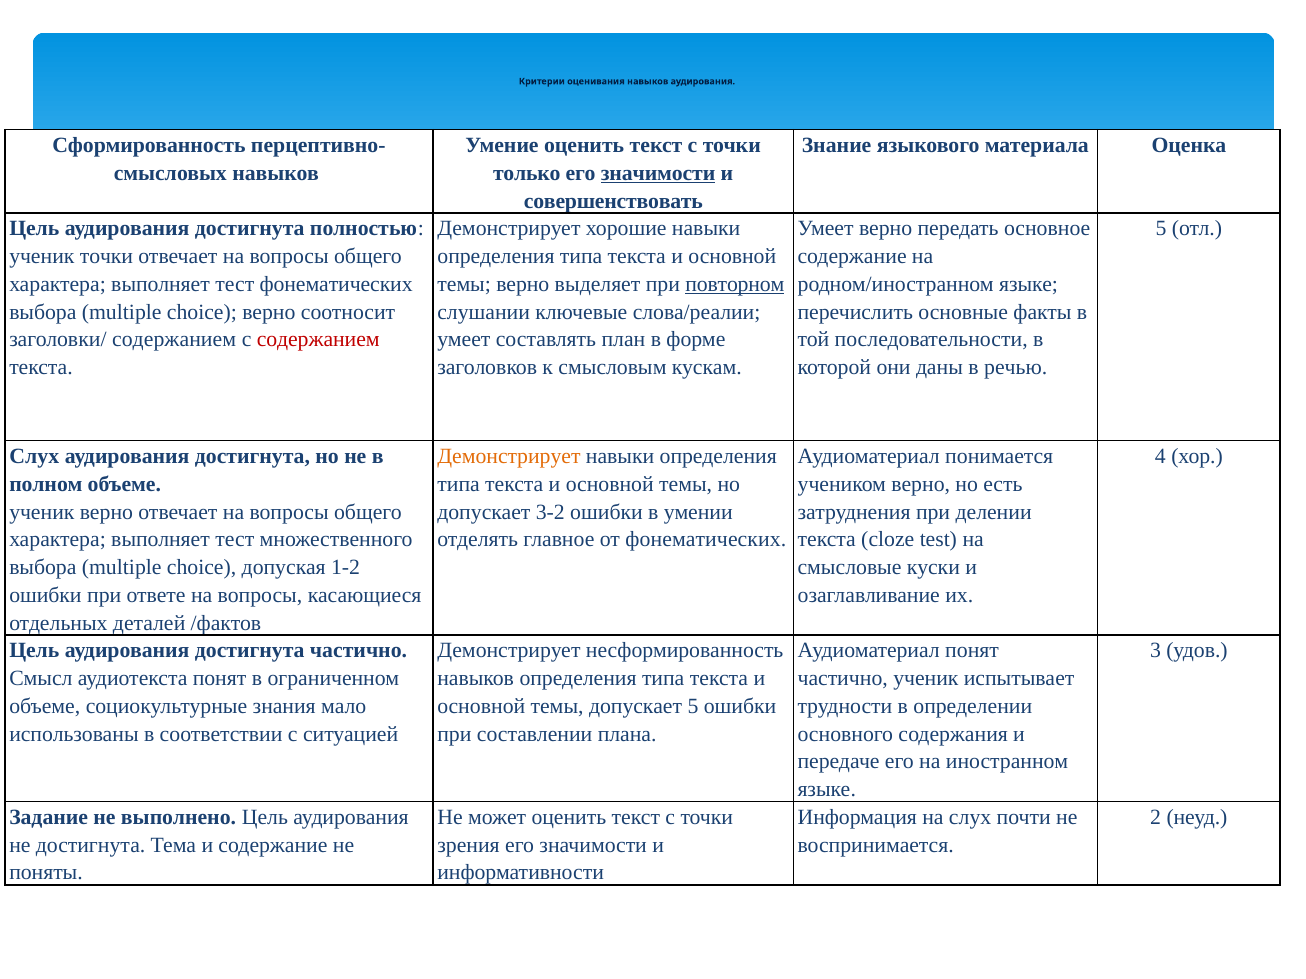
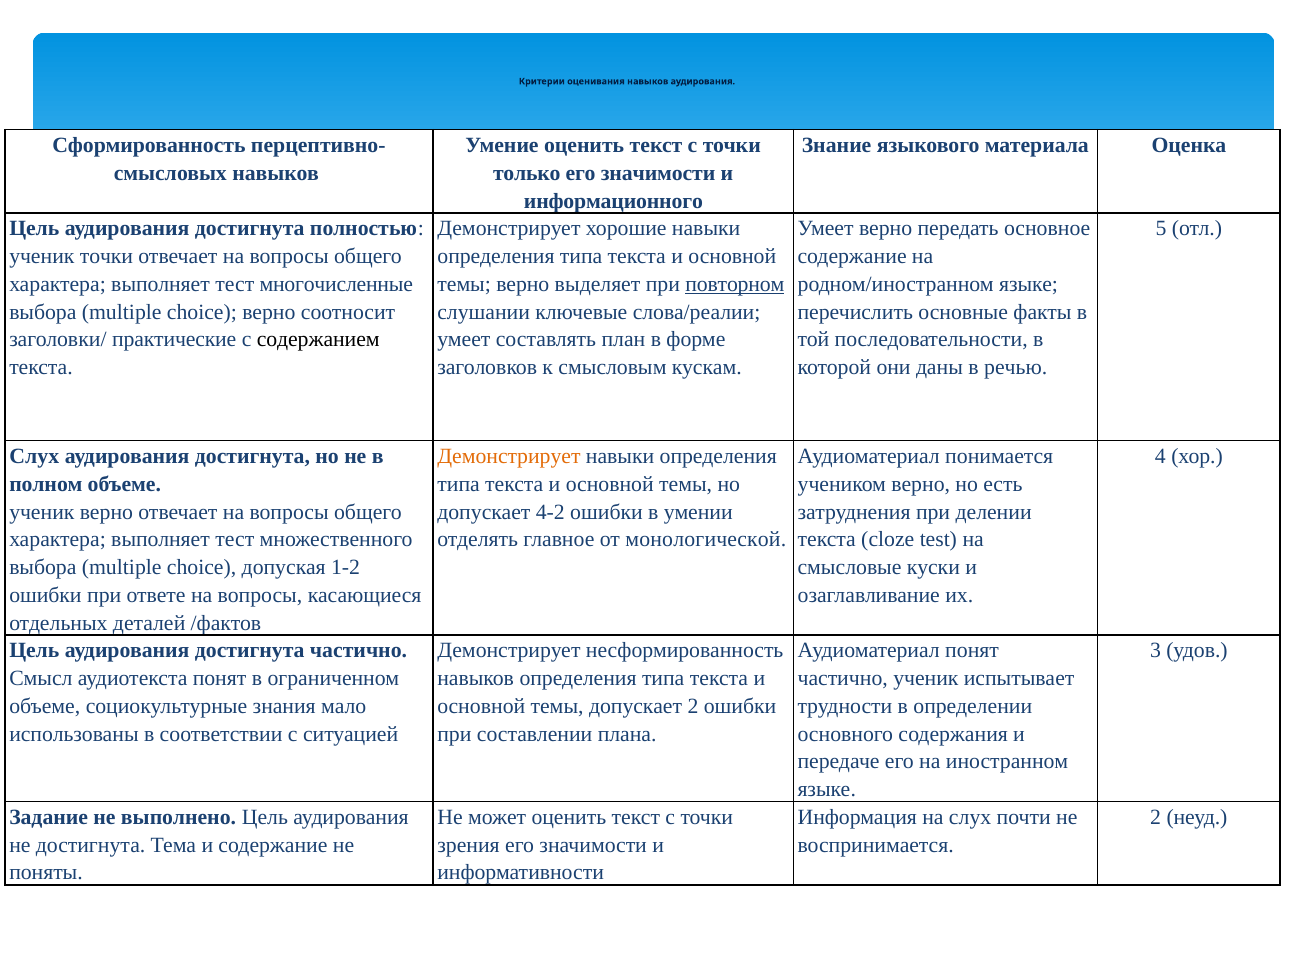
значимости at (658, 173) underline: present -> none
совершенствовать: совершенствовать -> информационного
тест фонематических: фонематических -> многочисленные
заголовки/ содержанием: содержанием -> практические
содержанием at (318, 340) colour: red -> black
3-2: 3-2 -> 4-2
от фонематических: фонематических -> монологической
допускает 5: 5 -> 2
